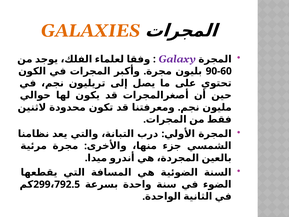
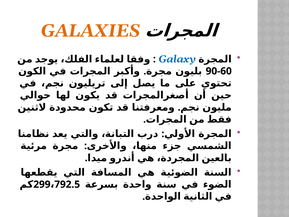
Galaxy colour: purple -> blue
